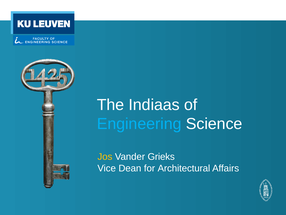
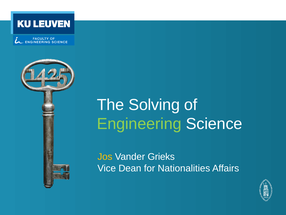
Indiaas: Indiaas -> Solving
Engineering colour: light blue -> light green
Architectural: Architectural -> Nationalities
